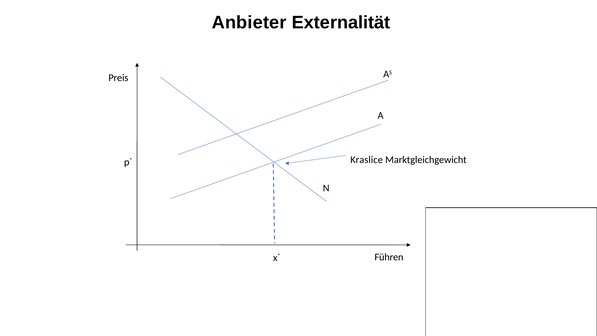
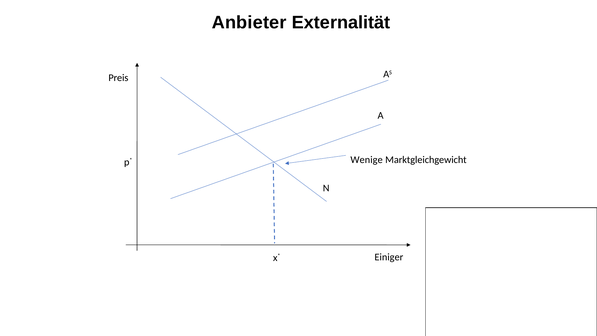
Kraslice: Kraslice -> Wenige
Führen: Führen -> Einiger
